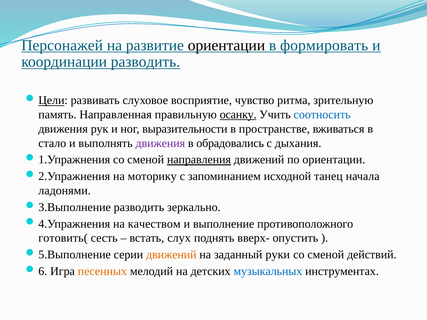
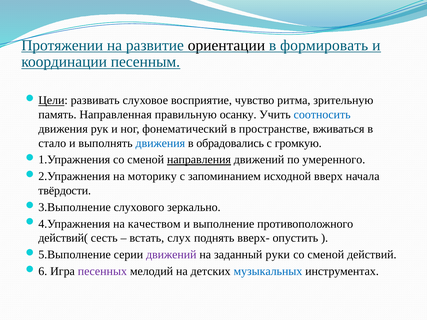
Персонажей: Персонажей -> Протяжении
координации разводить: разводить -> песенным
осанку underline: present -> none
выразительности: выразительности -> фонематический
движения at (160, 143) colour: purple -> blue
дыхания: дыхания -> громкую
по ориентации: ориентации -> умеренного
танец: танец -> вверх
ладонями: ладонями -> твёрдости
разводить at (139, 207): разводить -> слухового
готовить(: готовить( -> действий(
движений at (171, 255) colour: orange -> purple
песенных colour: orange -> purple
